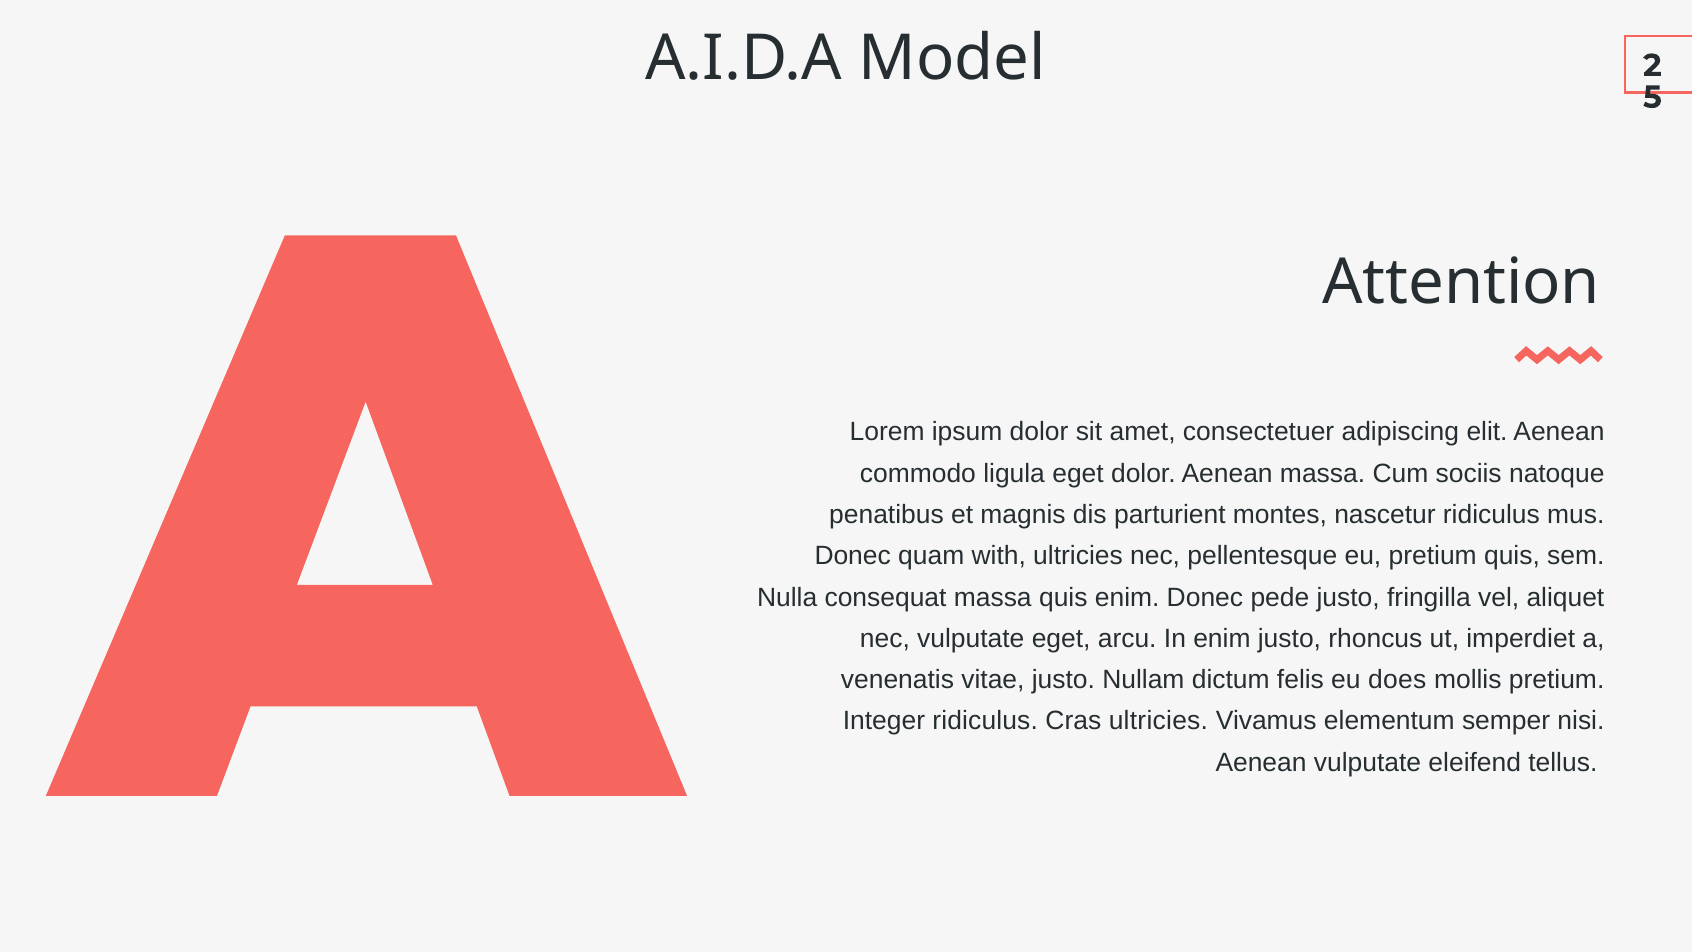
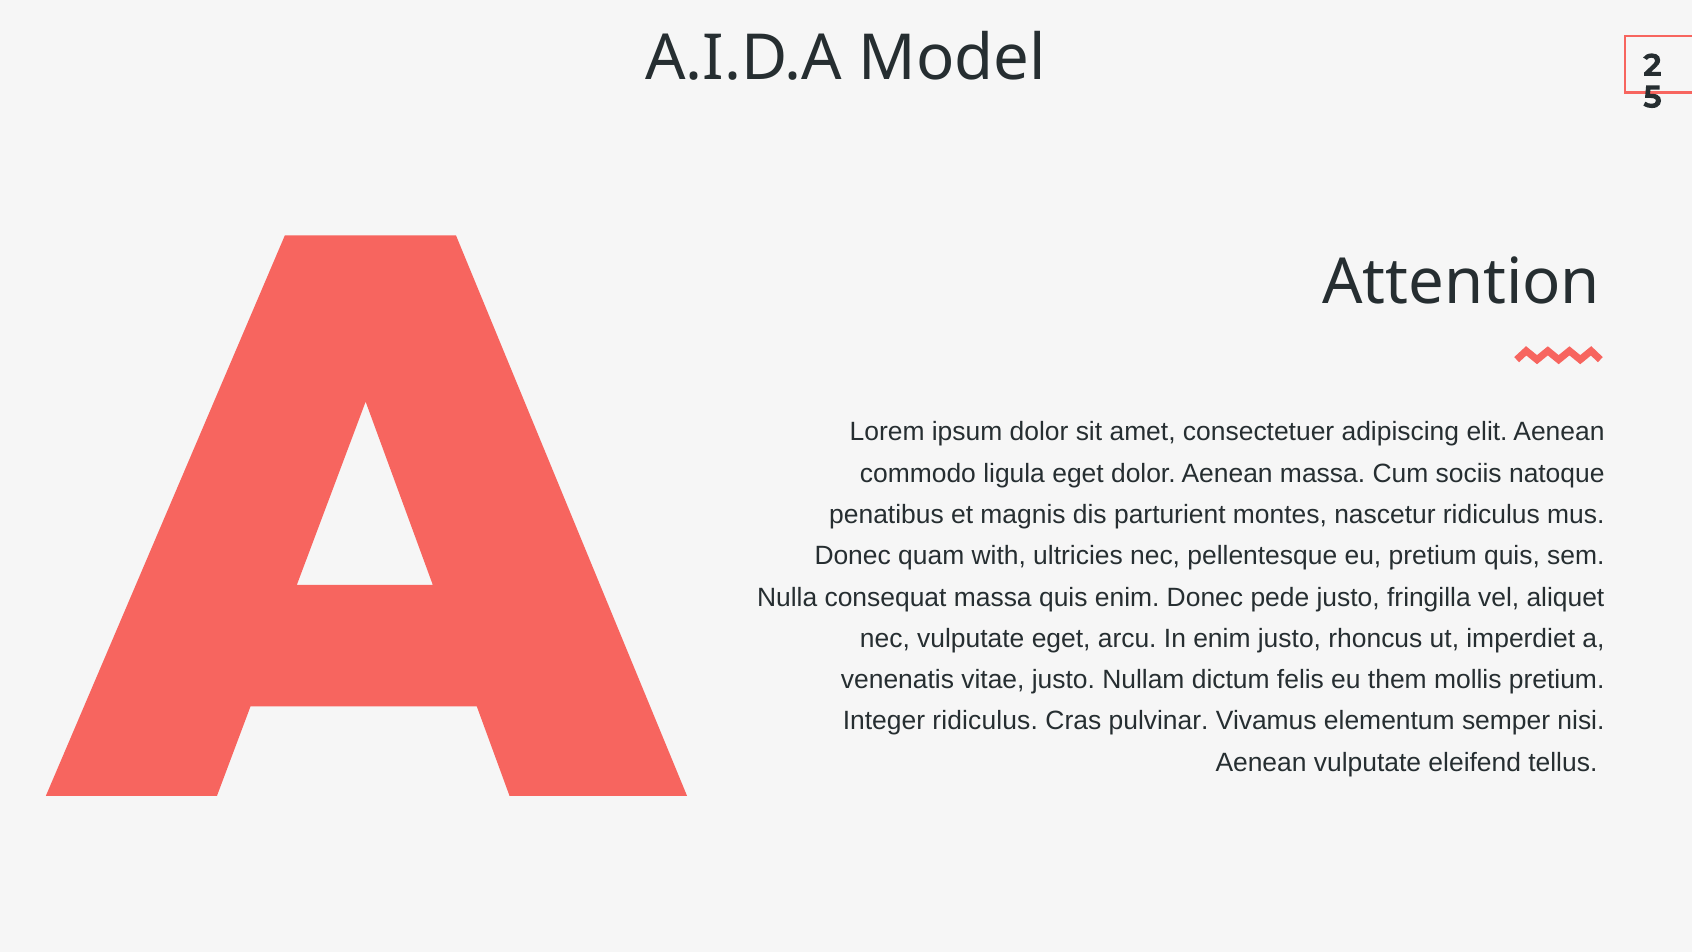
does: does -> them
Cras ultricies: ultricies -> pulvinar
